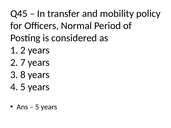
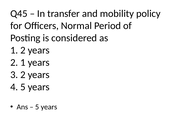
2 7: 7 -> 1
3 8: 8 -> 2
